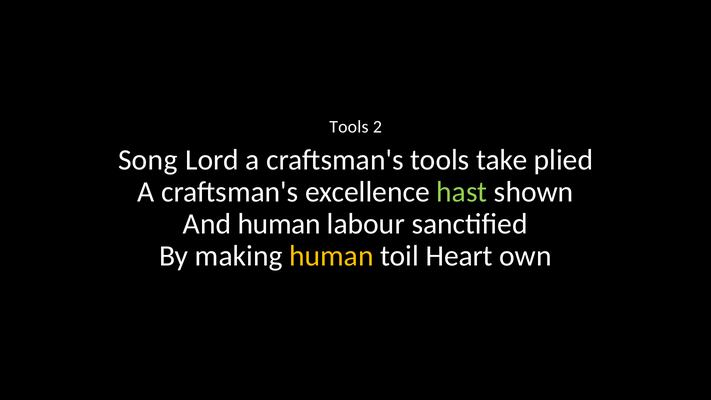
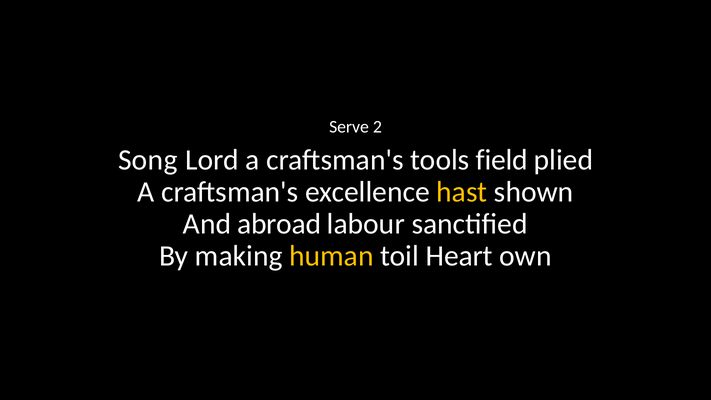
Tools at (349, 127): Tools -> Serve
take: take -> field
hast colour: light green -> yellow
And human: human -> abroad
